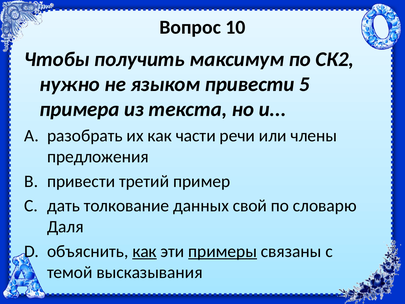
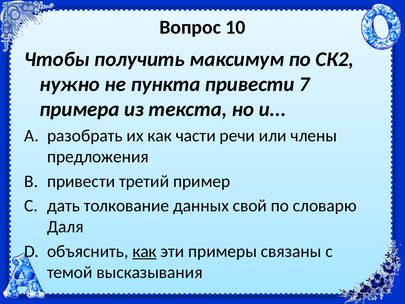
языком: языком -> пункта
5: 5 -> 7
примеры underline: present -> none
